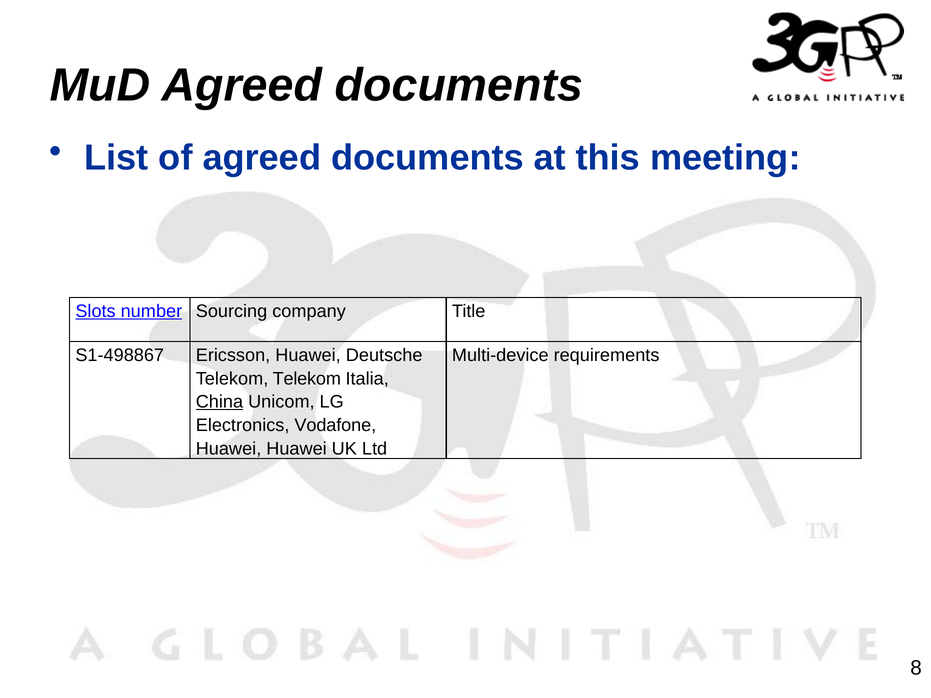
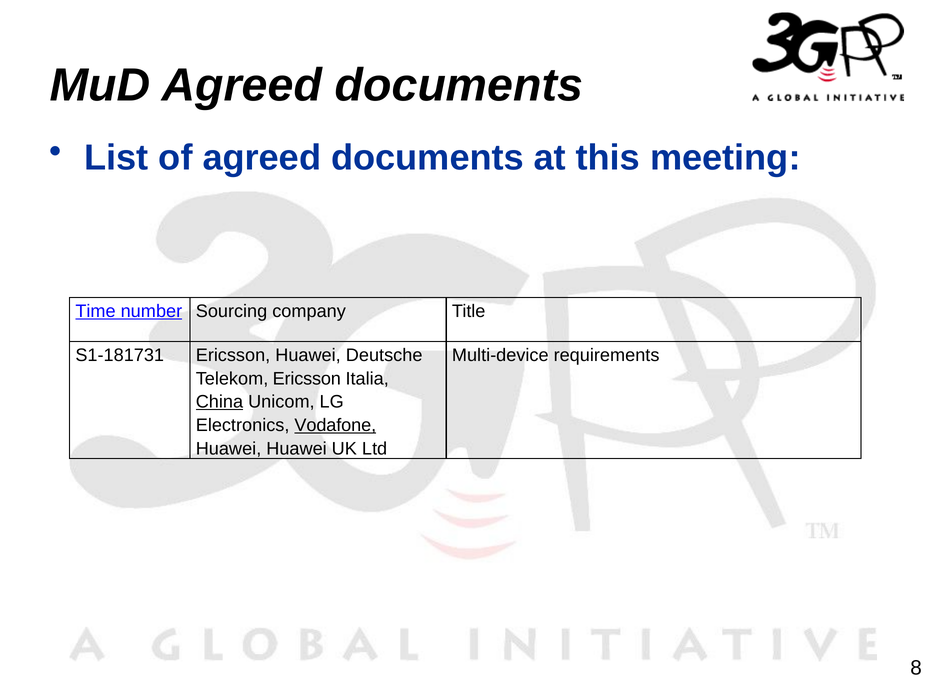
Slots: Slots -> Time
S1-498867: S1-498867 -> S1-181731
Telekom Telekom: Telekom -> Ericsson
Vodafone underline: none -> present
